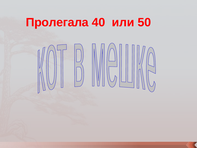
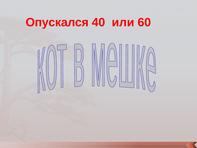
Пролегала: Пролегала -> Опускался
50: 50 -> 60
